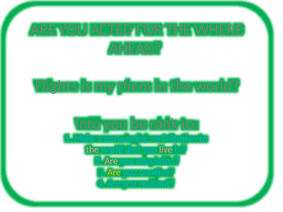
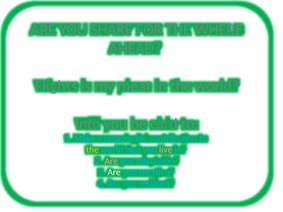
ACTED: ACTED -> SHARE
them: them -> meat
rank: rank -> card
persuading: persuading -> responsible
the at (92, 150) colour: pink -> yellow
diet: diet -> idea
Are at (114, 172) colour: yellow -> white
